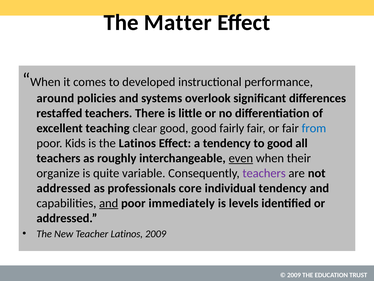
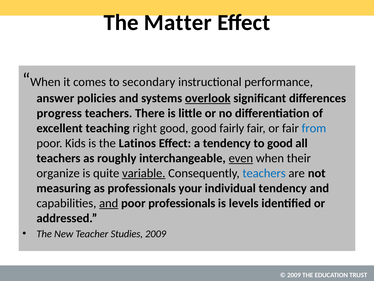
developed: developed -> secondary
around: around -> answer
overlook underline: none -> present
restaffed: restaffed -> progress
clear: clear -> right
variable underline: none -> present
teachers at (264, 173) colour: purple -> blue
addressed at (64, 188): addressed -> measuring
core: core -> your
poor immediately: immediately -> professionals
Teacher Latinos: Latinos -> Studies
